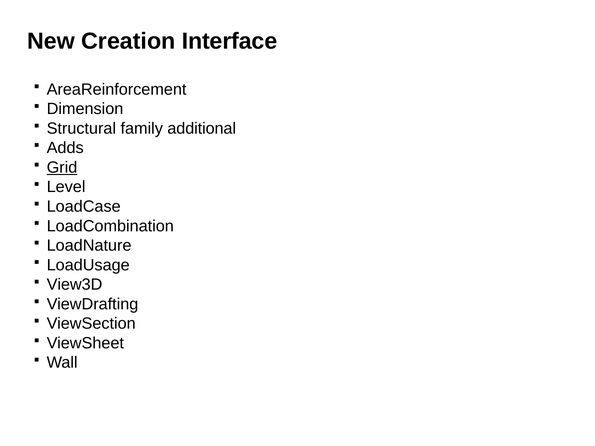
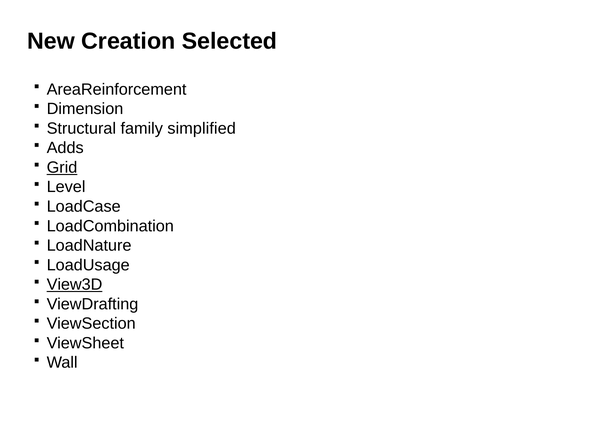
Interface: Interface -> Selected
additional: additional -> simplified
View3D underline: none -> present
